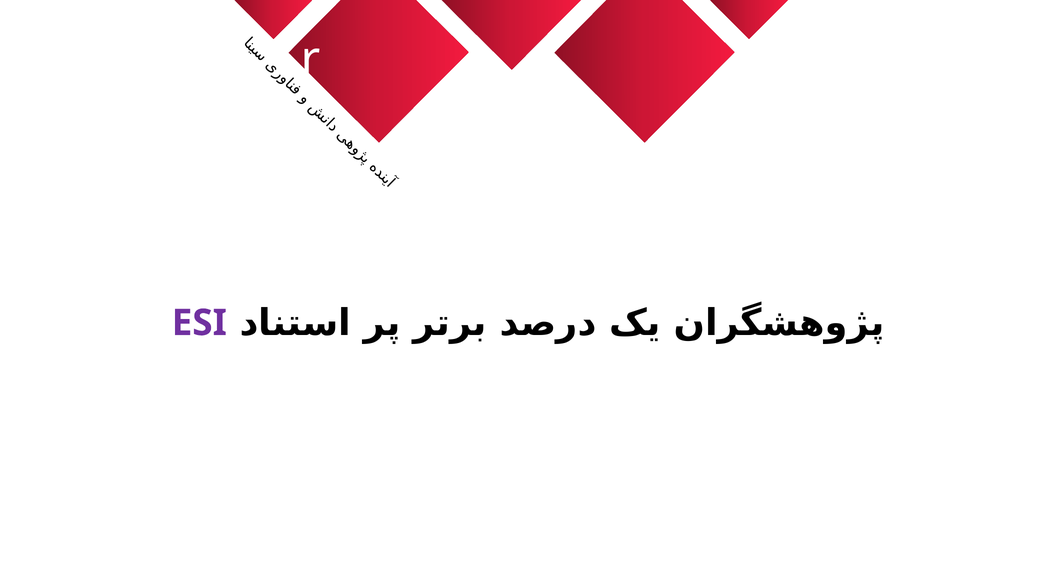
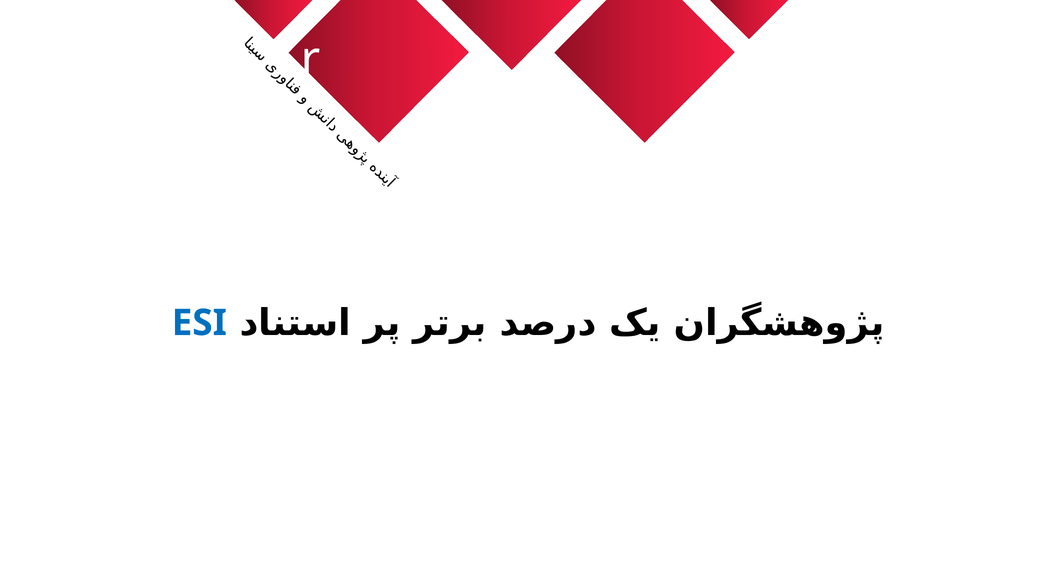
ESI colour: purple -> blue
